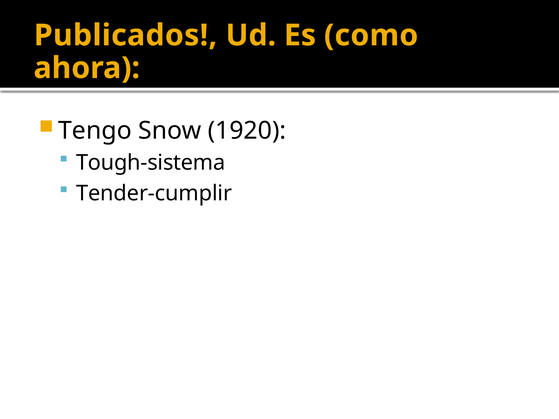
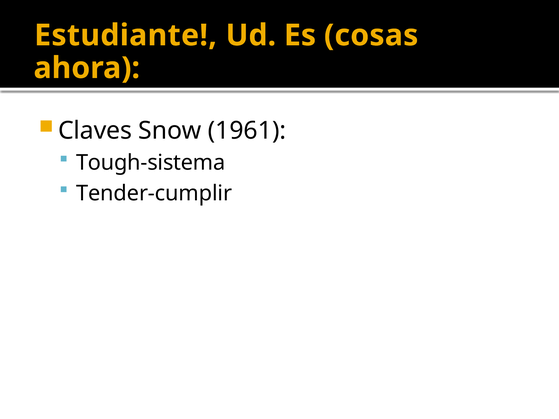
Publicados: Publicados -> Estudiante
como: como -> cosas
Tengo: Tengo -> Claves
1920: 1920 -> 1961
